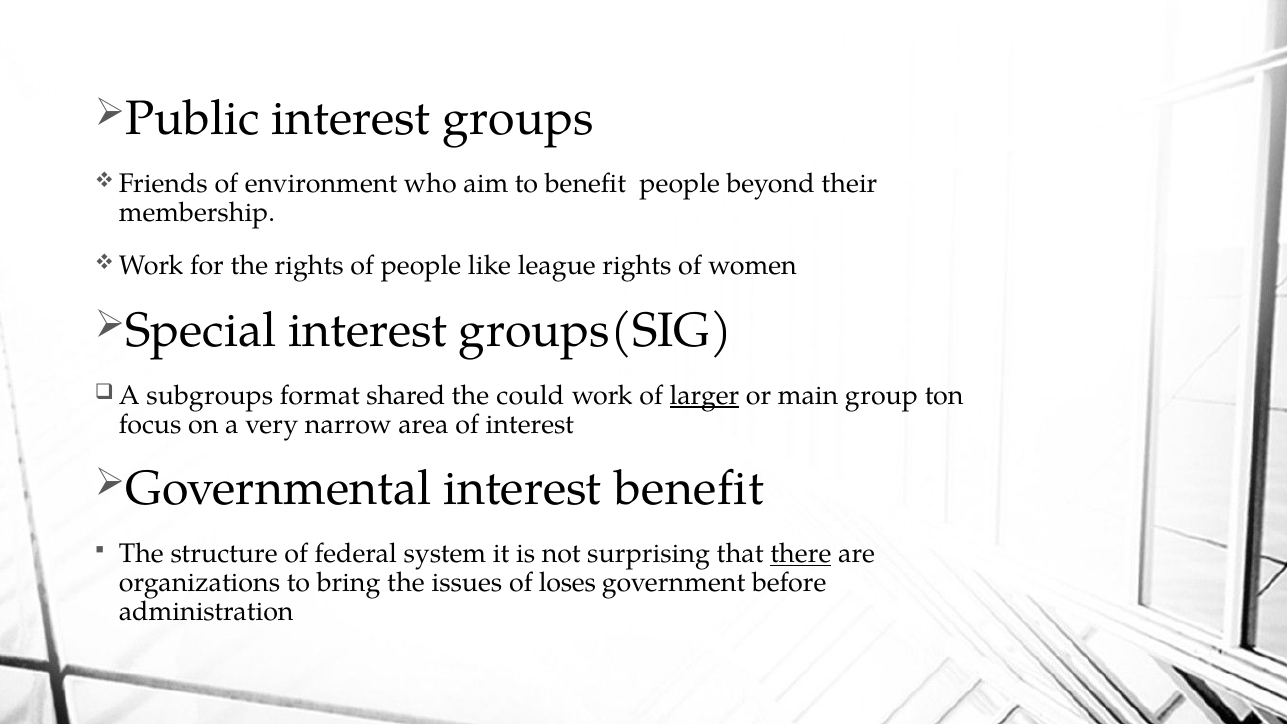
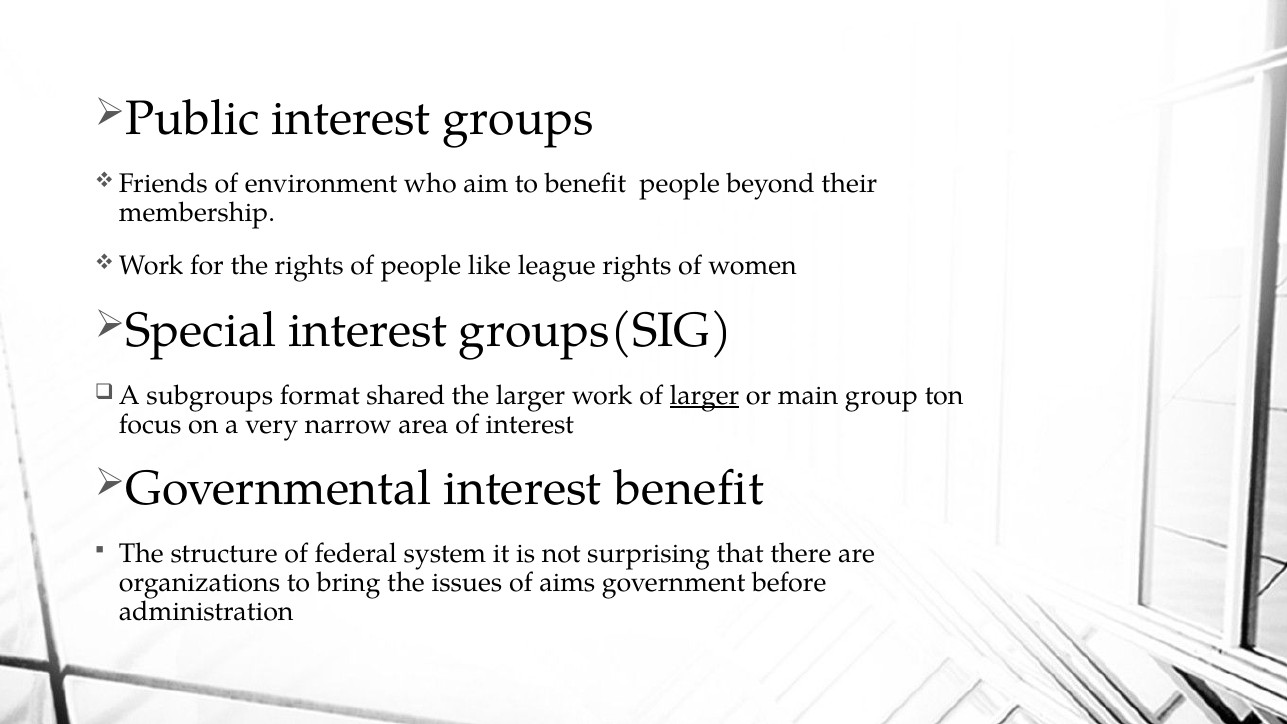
the could: could -> larger
there underline: present -> none
loses: loses -> aims
